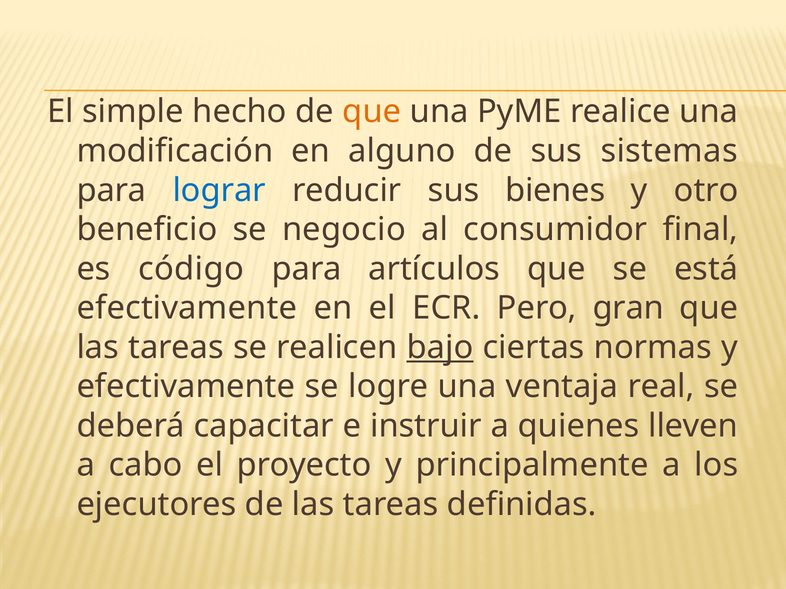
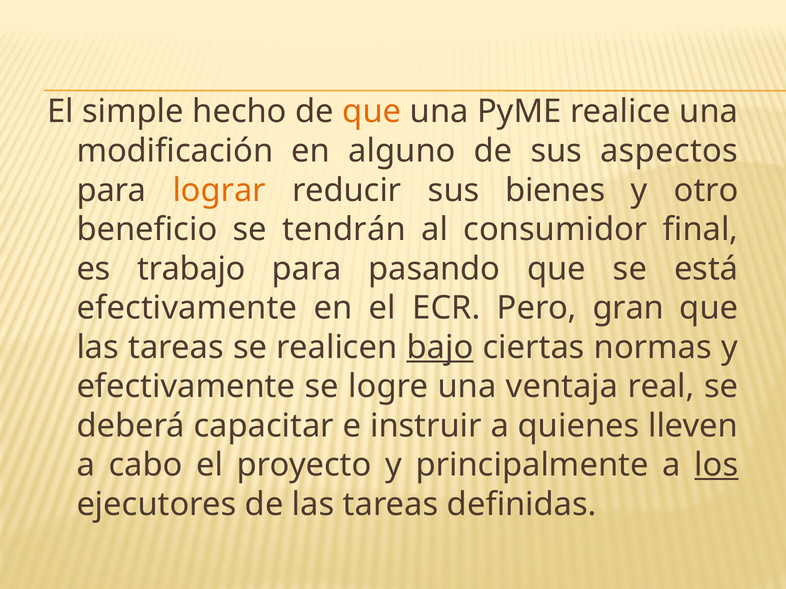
sistemas: sistemas -> aspectos
lograr colour: blue -> orange
negocio: negocio -> tendrán
código: código -> trabajo
artículos: artículos -> pasando
los underline: none -> present
